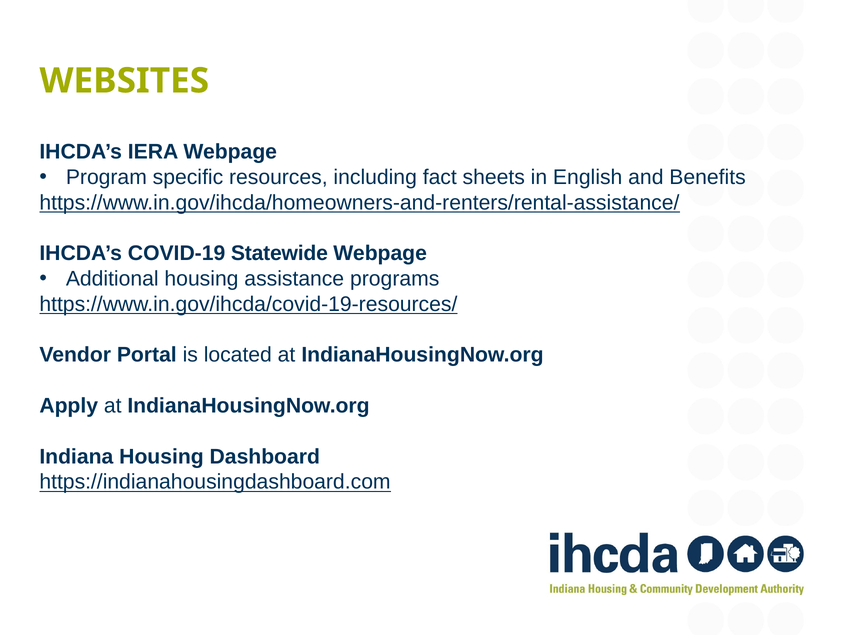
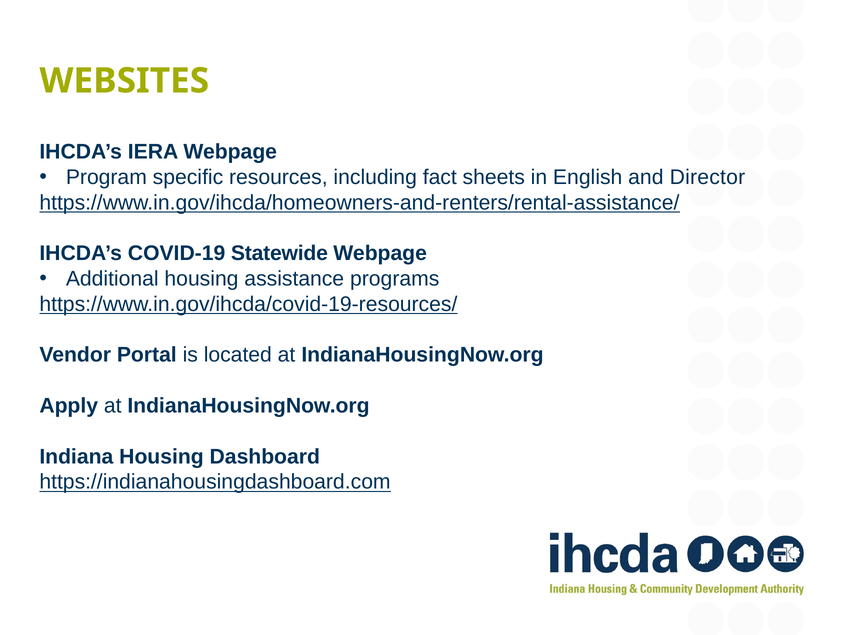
Benefits: Benefits -> Director
